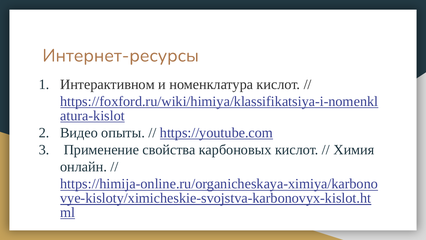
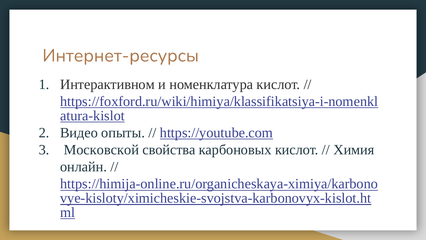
Применение: Применение -> Московской
